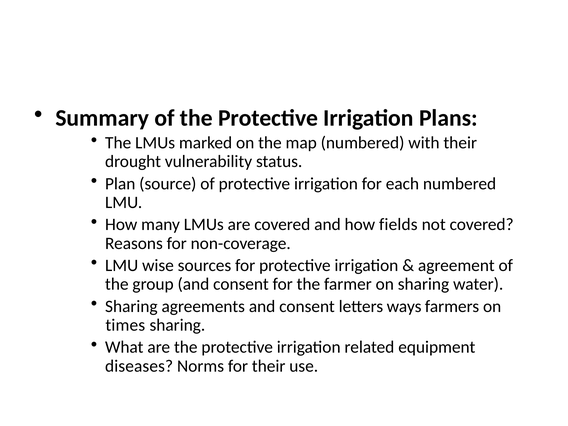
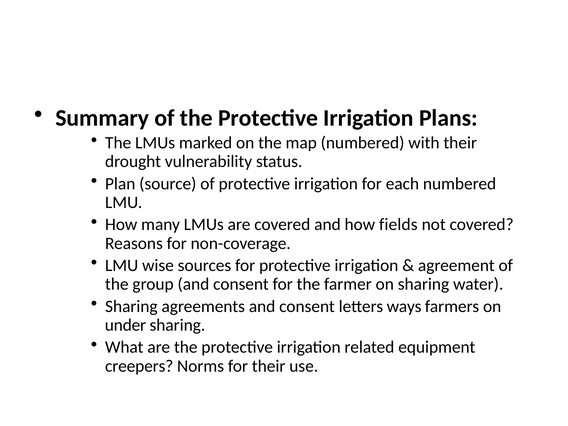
times: times -> under
diseases: diseases -> creepers
